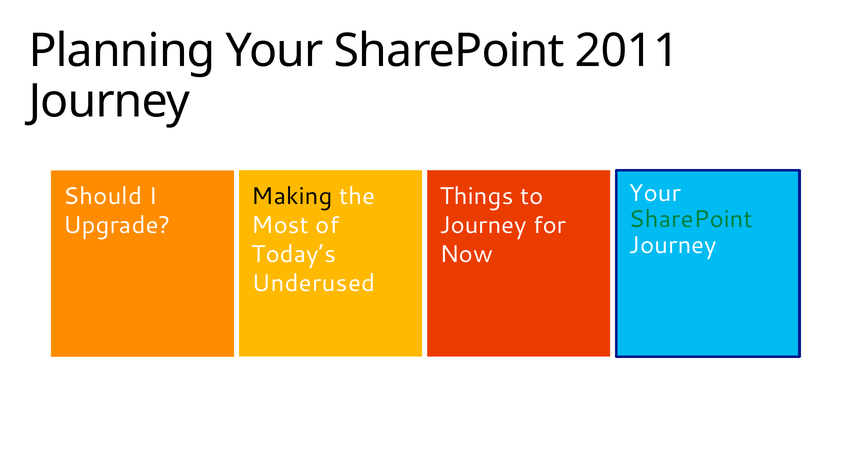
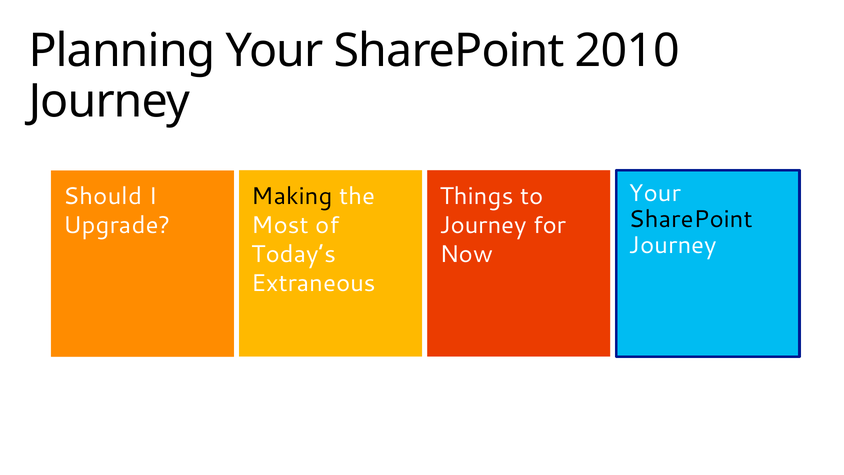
2011: 2011 -> 2010
SharePoint at (691, 219) colour: green -> black
Underused: Underused -> Extraneous
